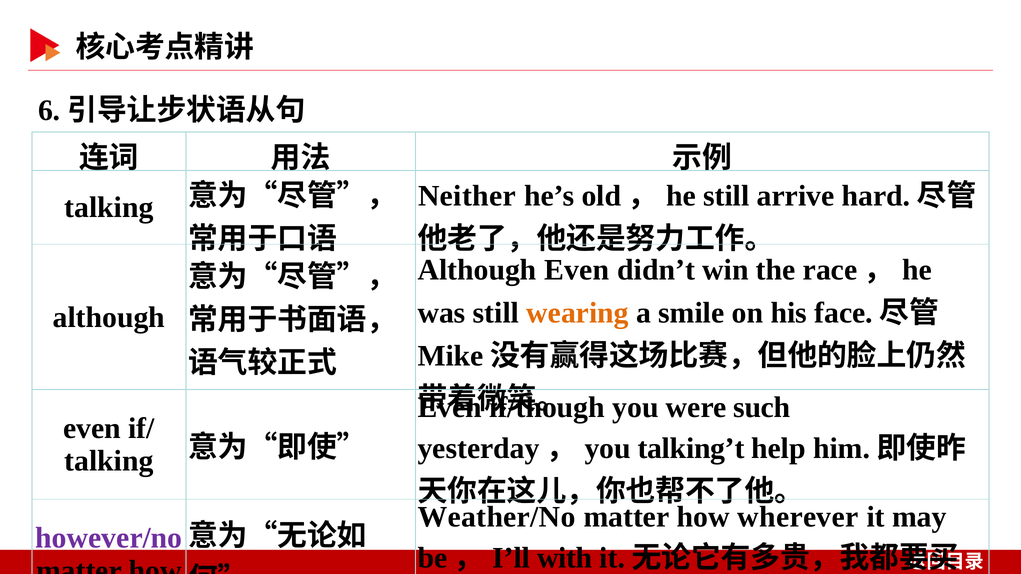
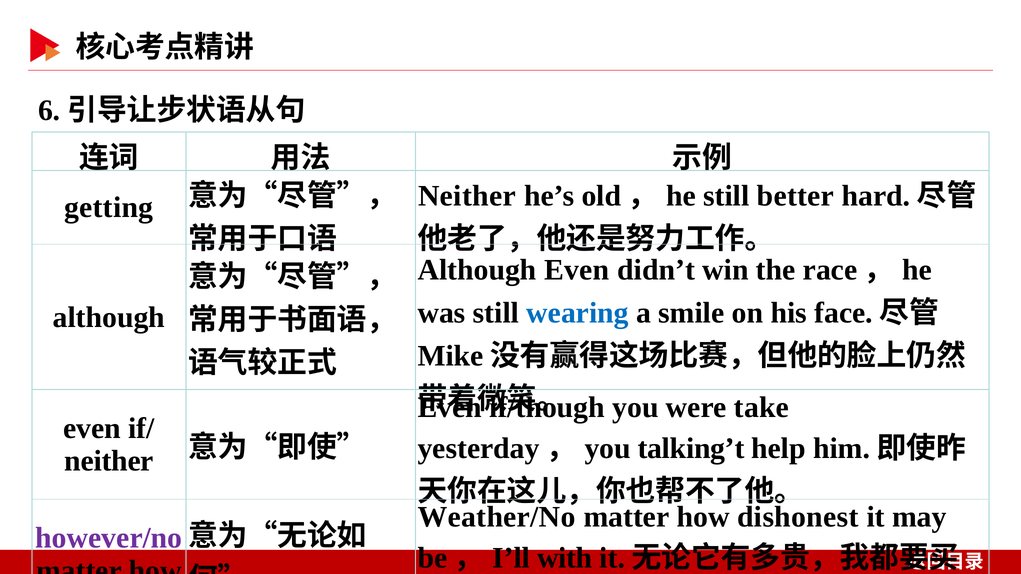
arrive: arrive -> better
talking at (109, 208): talking -> getting
wearing colour: orange -> blue
such: such -> take
talking at (109, 461): talking -> neither
wherever: wherever -> dishonest
